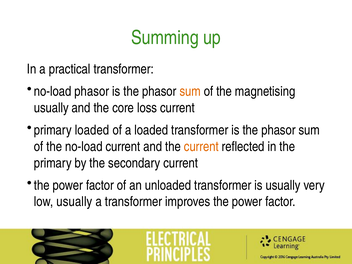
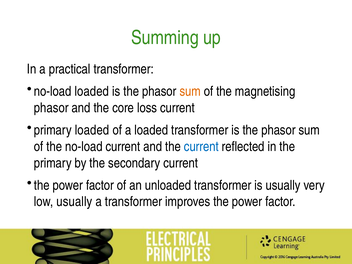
no-load phasor: phasor -> loaded
usually at (51, 108): usually -> phasor
current at (201, 147) colour: orange -> blue
